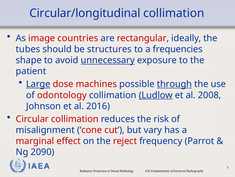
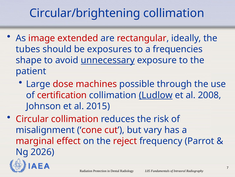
Circular/longitudinal: Circular/longitudinal -> Circular/brightening
countries: countries -> extended
structures: structures -> exposures
Large underline: present -> none
through underline: present -> none
odontology: odontology -> certification
2016: 2016 -> 2015
2090: 2090 -> 2026
